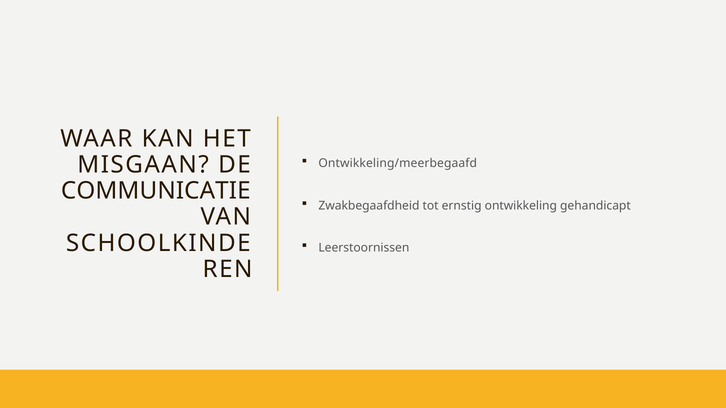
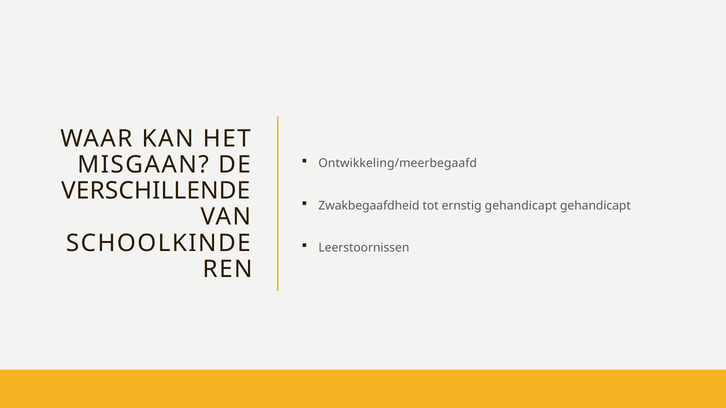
COMMUNICATIE: COMMUNICATIE -> VERSCHILLENDE
ernstig ontwikkeling: ontwikkeling -> gehandicapt
